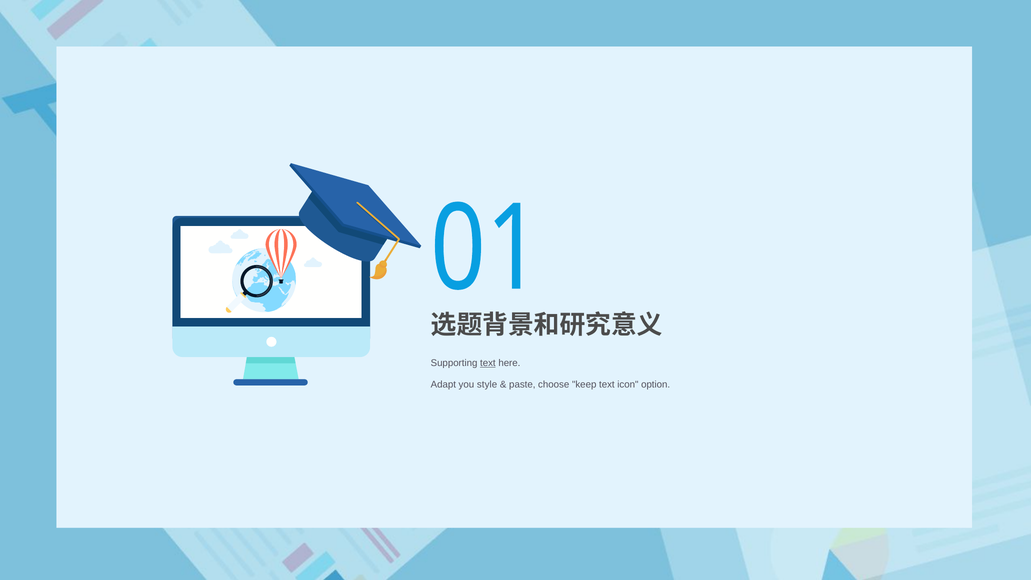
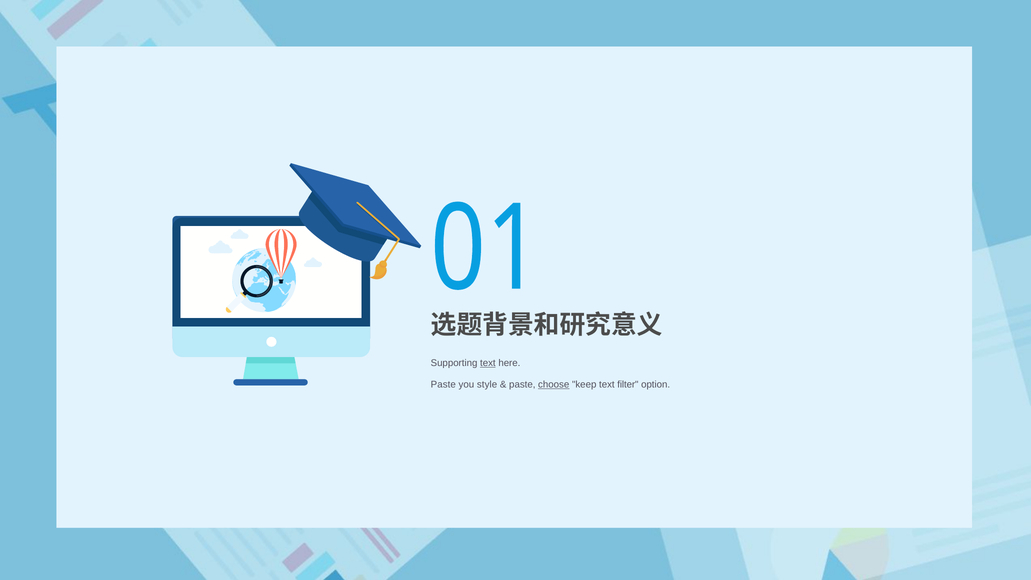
Adapt at (443, 384): Adapt -> Paste
choose underline: none -> present
icon: icon -> filter
